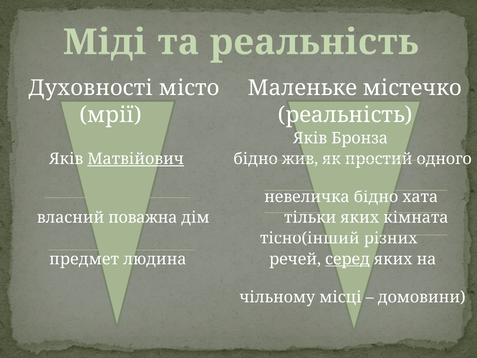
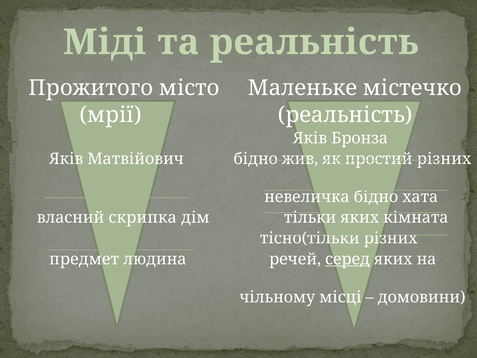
Духовності: Духовності -> Прожитого
Матвійович underline: present -> none
простий одного: одного -> різних
поважна: поважна -> скрипка
тісно(інший: тісно(інший -> тісно(тільки
